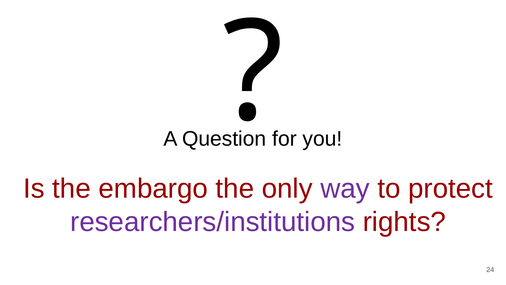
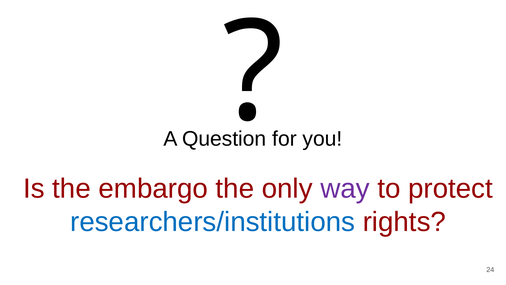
researchers/institutions colour: purple -> blue
